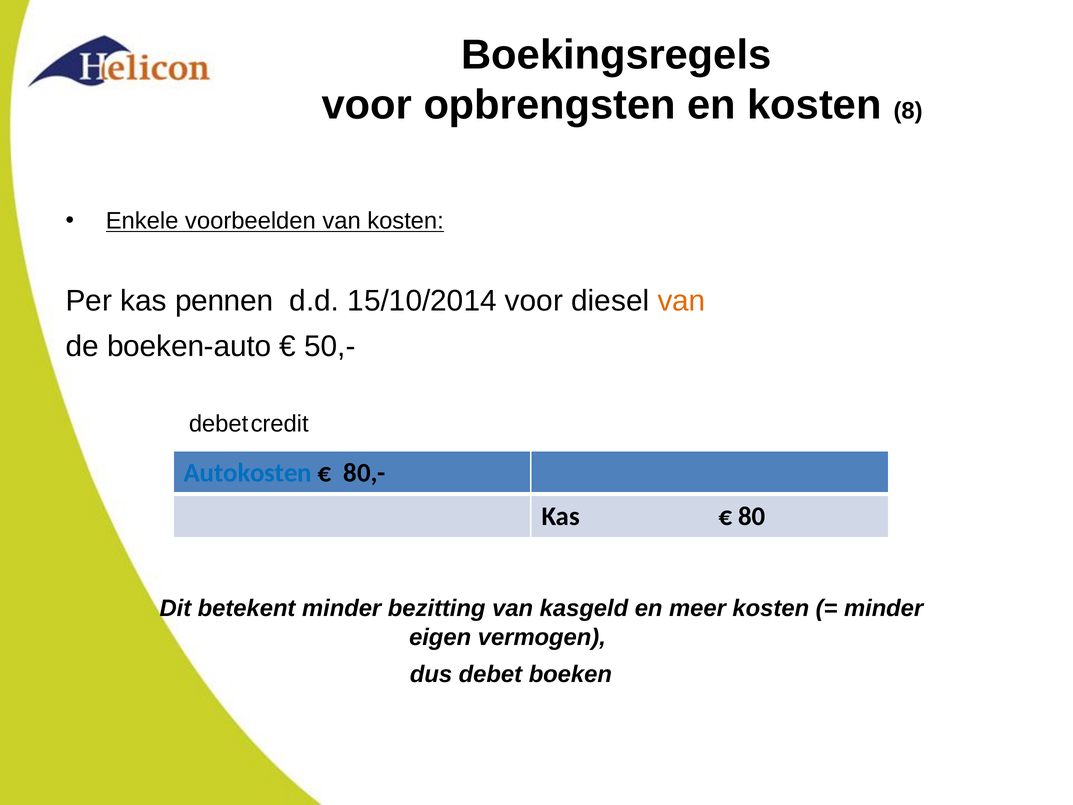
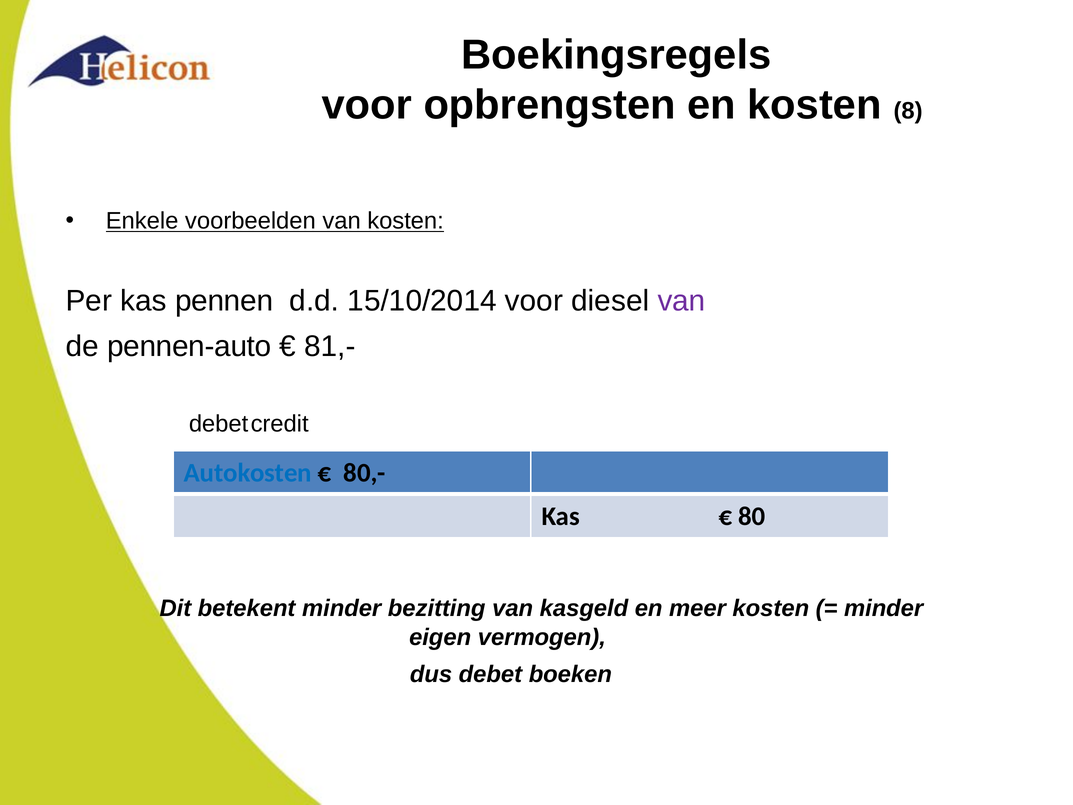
van at (682, 301) colour: orange -> purple
boeken-auto: boeken-auto -> pennen-auto
50,-: 50,- -> 81,-
